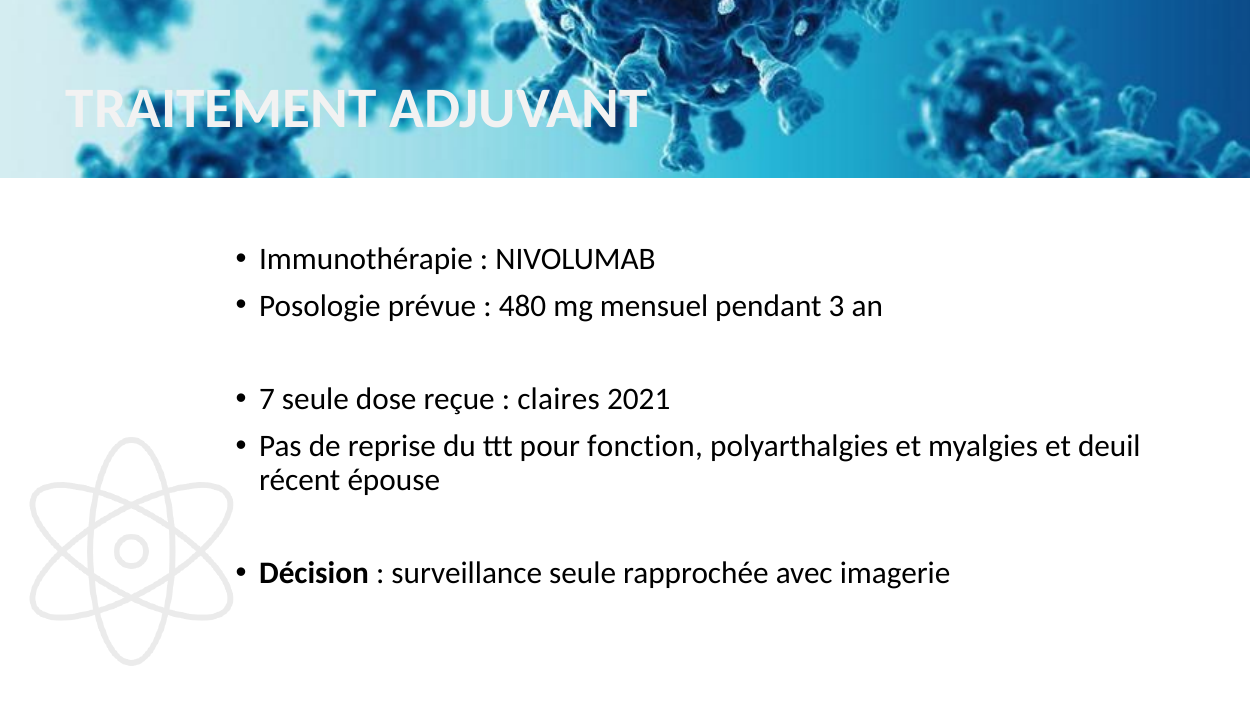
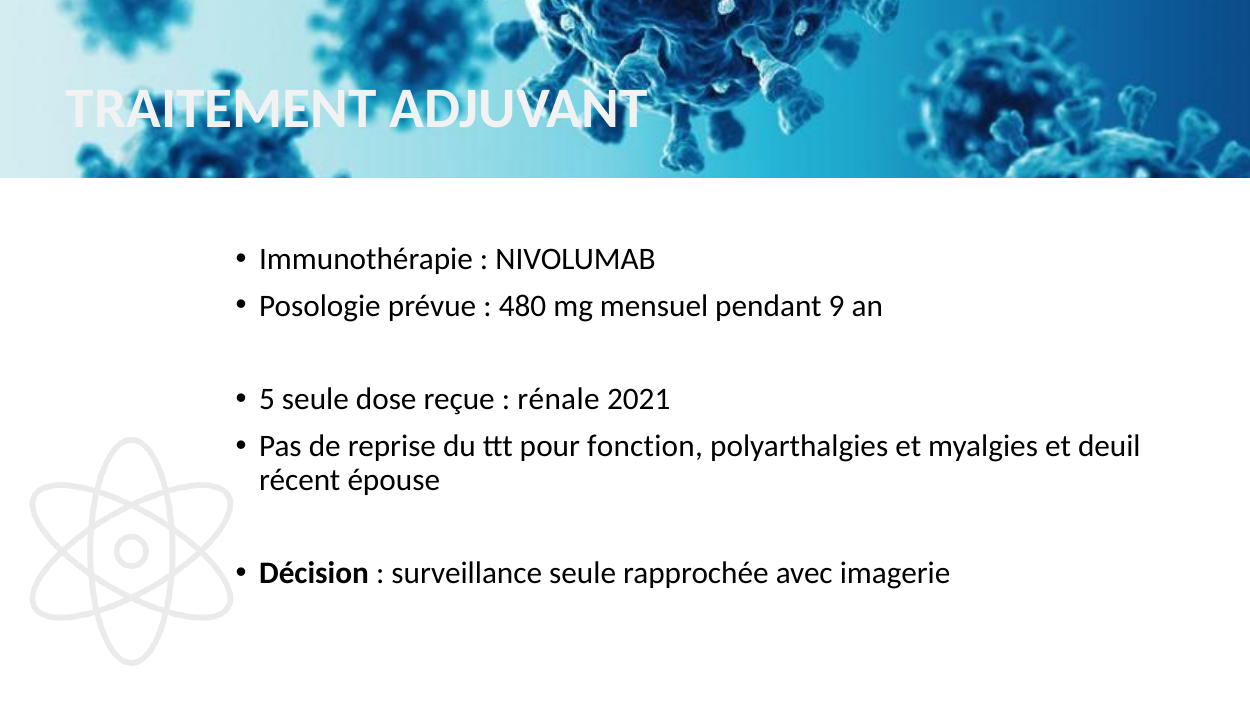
3: 3 -> 9
7: 7 -> 5
claires: claires -> rénale
